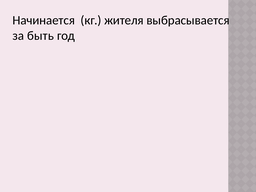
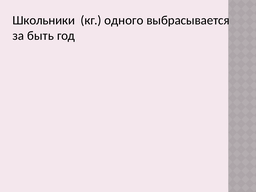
Начинается: Начинается -> Школьники
жителя: жителя -> одного
